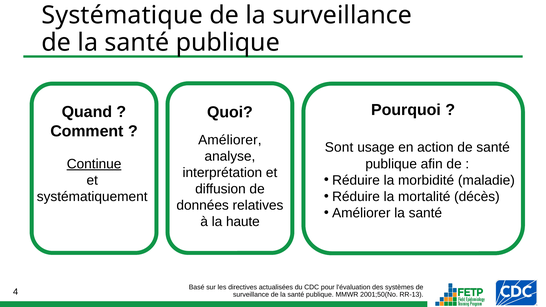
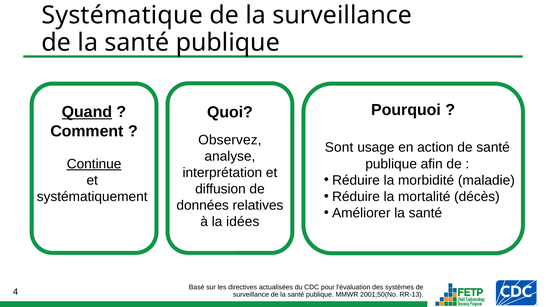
Quand underline: none -> present
Améliorer at (230, 140): Améliorer -> Observez
haute: haute -> idées
